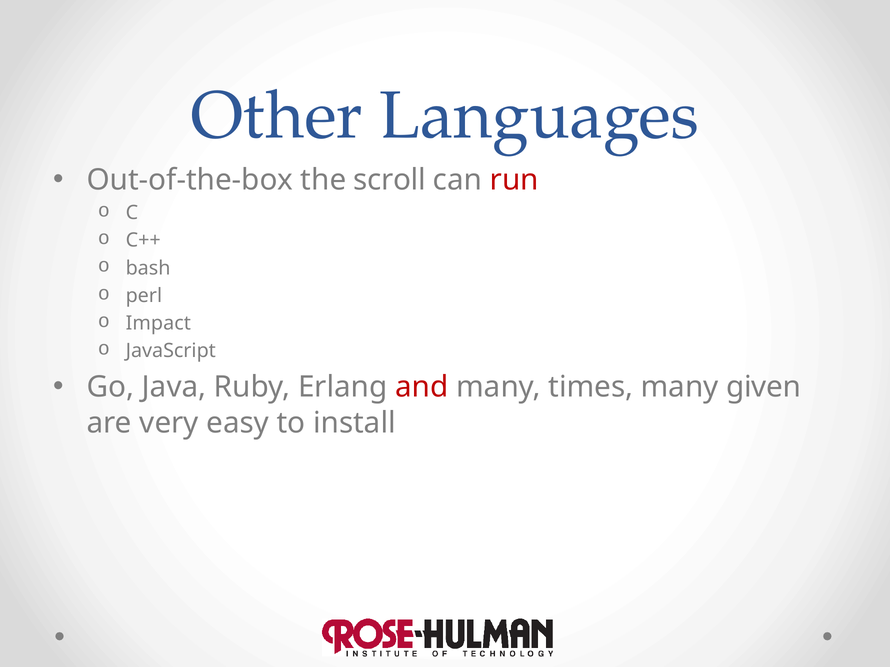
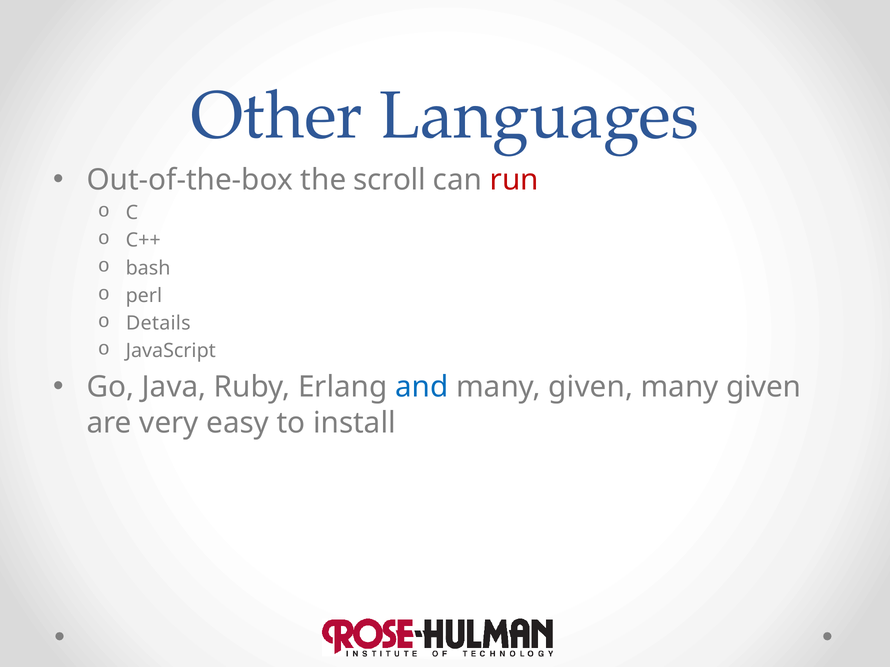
Impact: Impact -> Details
and colour: red -> blue
times at (591, 387): times -> given
